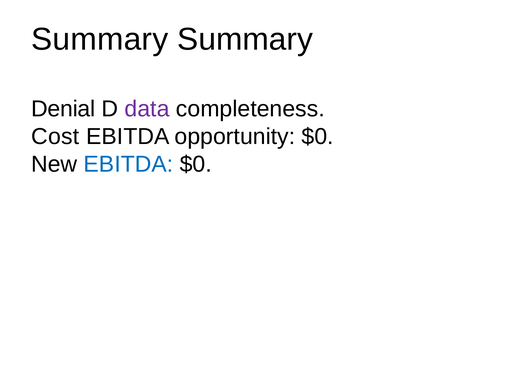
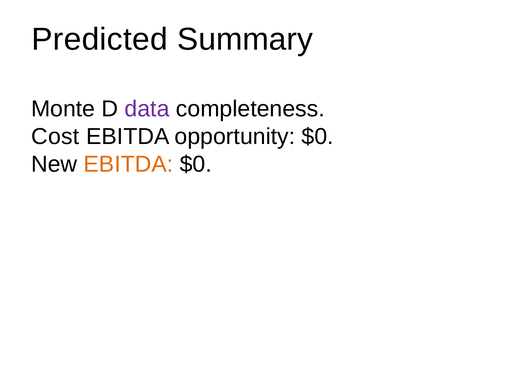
Summary at (100, 39): Summary -> Predicted
Denial: Denial -> Monte
EBITDA at (128, 164) colour: blue -> orange
